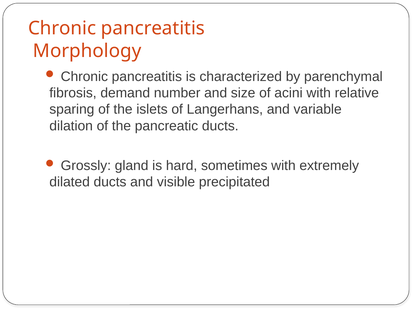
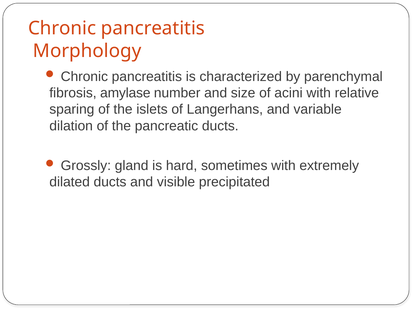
demand: demand -> amylase
